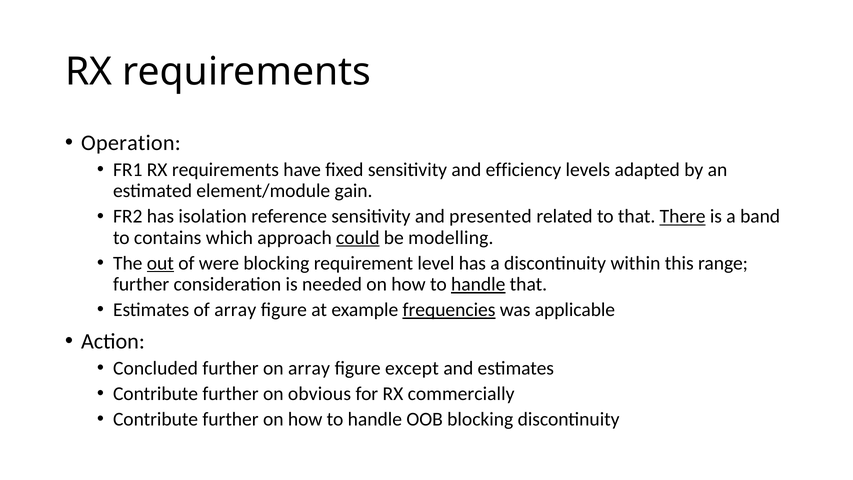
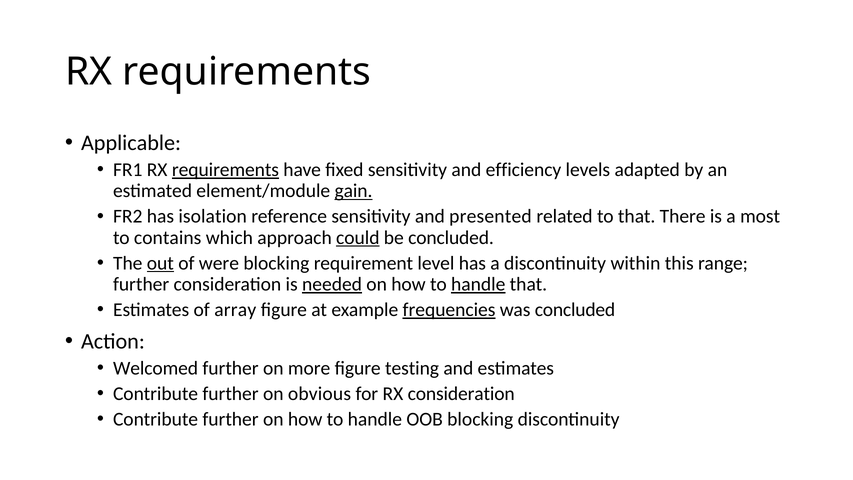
Operation: Operation -> Applicable
requirements at (225, 170) underline: none -> present
gain underline: none -> present
There underline: present -> none
band: band -> most
be modelling: modelling -> concluded
needed underline: none -> present
was applicable: applicable -> concluded
Concluded: Concluded -> Welcomed
on array: array -> more
except: except -> testing
RX commercially: commercially -> consideration
